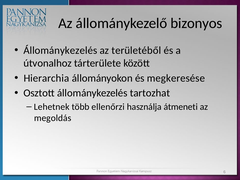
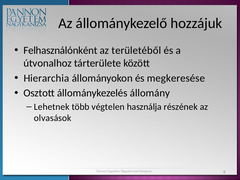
bizonyos: bizonyos -> hozzájuk
Állománykezelés at (60, 50): Állománykezelés -> Felhasználónként
tartozhat: tartozhat -> állomány
ellenőrzi: ellenőrzi -> végtelen
átmeneti: átmeneti -> részének
megoldás: megoldás -> olvasások
